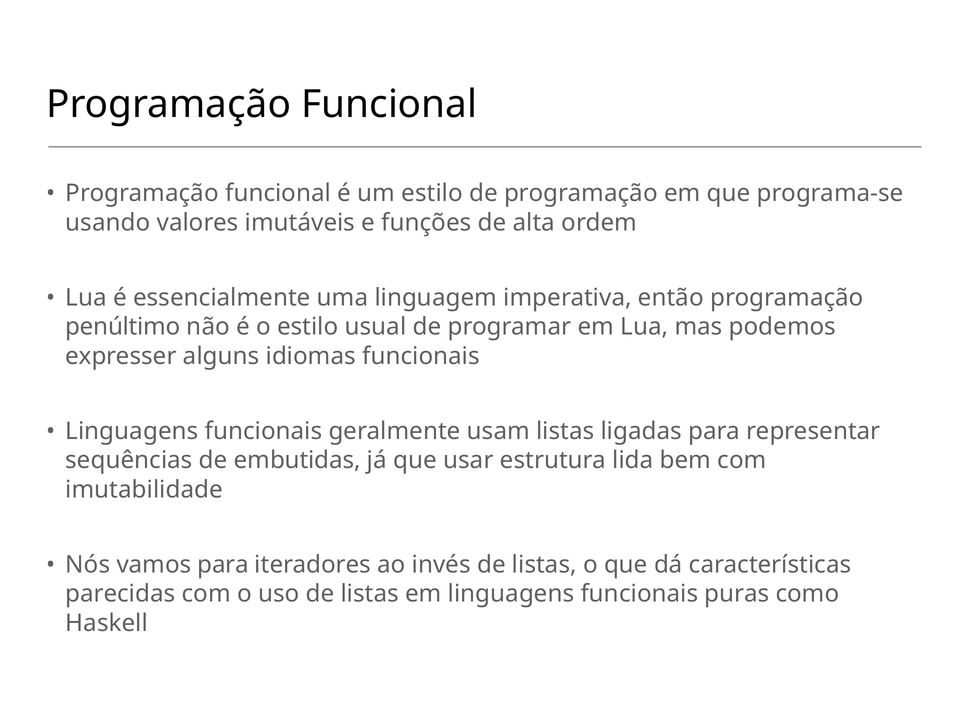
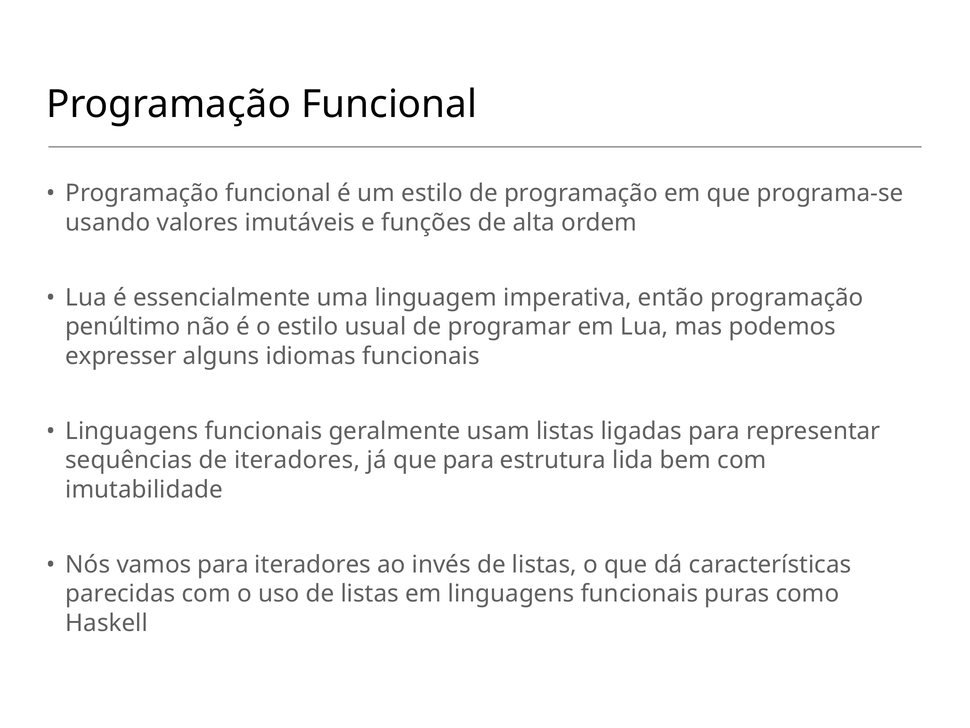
de embutidas: embutidas -> iteradores
que usar: usar -> para
